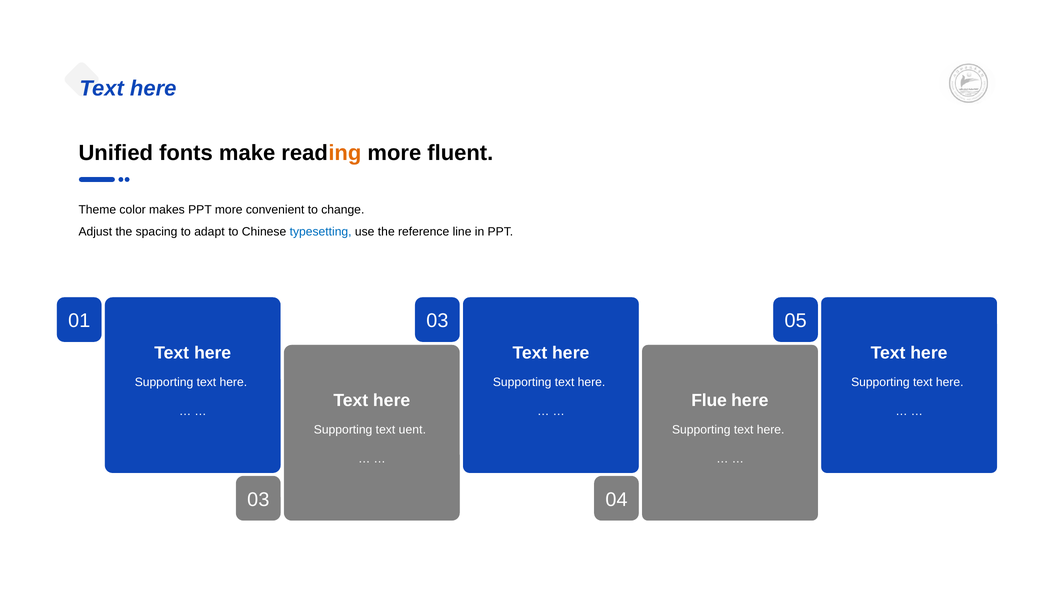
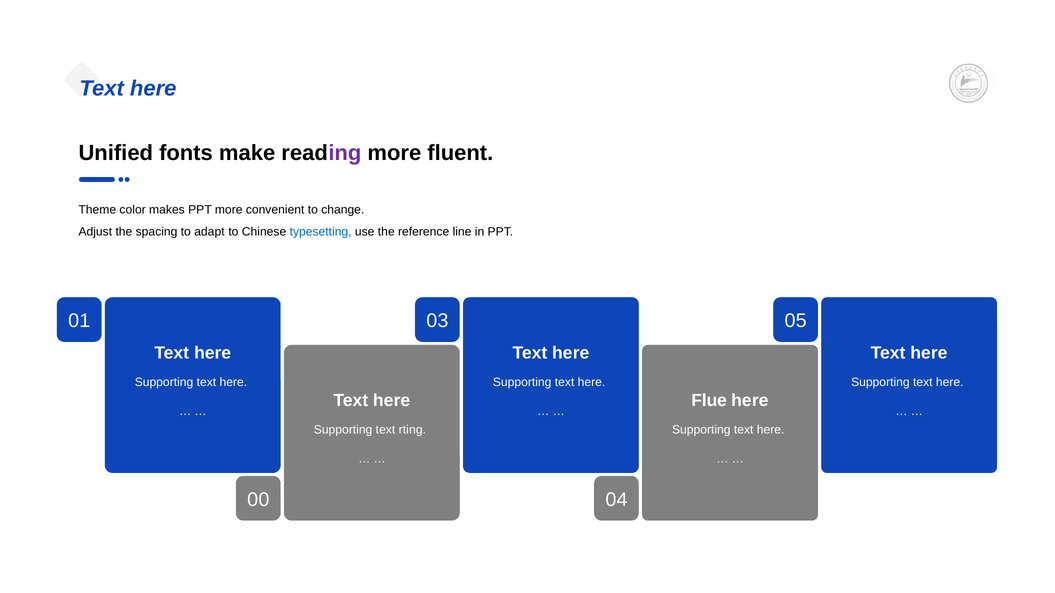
ing colour: orange -> purple
uent: uent -> rting
3 at (264, 500): 3 -> 0
